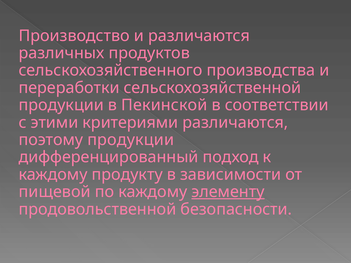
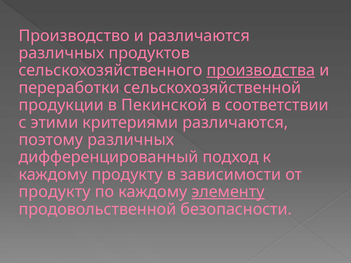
производства underline: none -> present
поэтому продукции: продукции -> различных
пищевой at (55, 192): пищевой -> продукту
